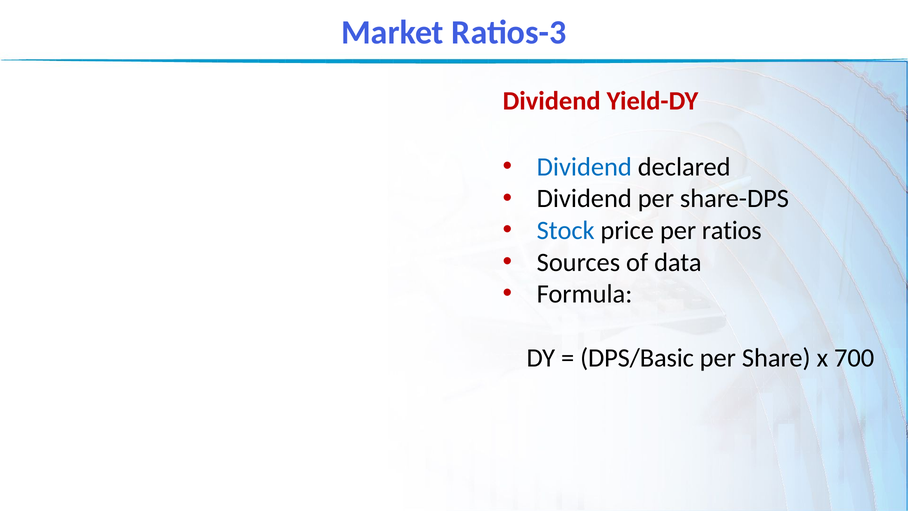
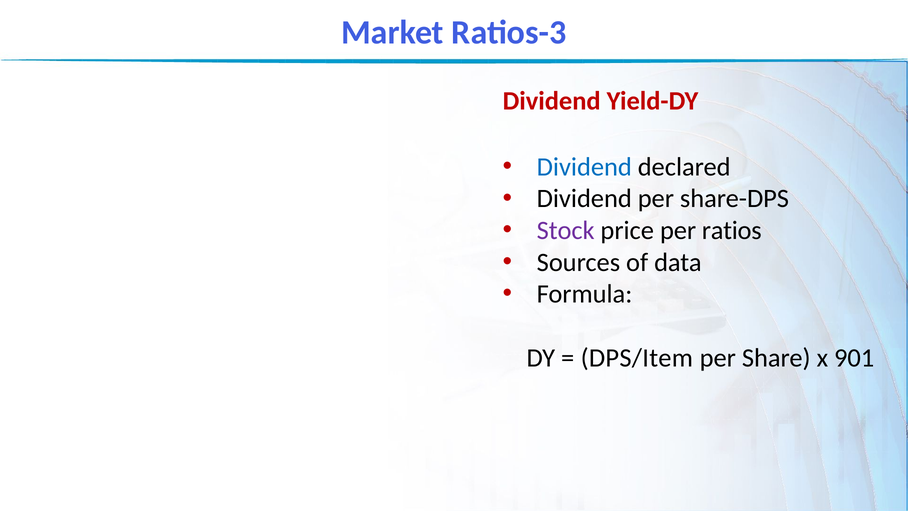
Stock colour: blue -> purple
DPS/Basic: DPS/Basic -> DPS/Item
700: 700 -> 901
